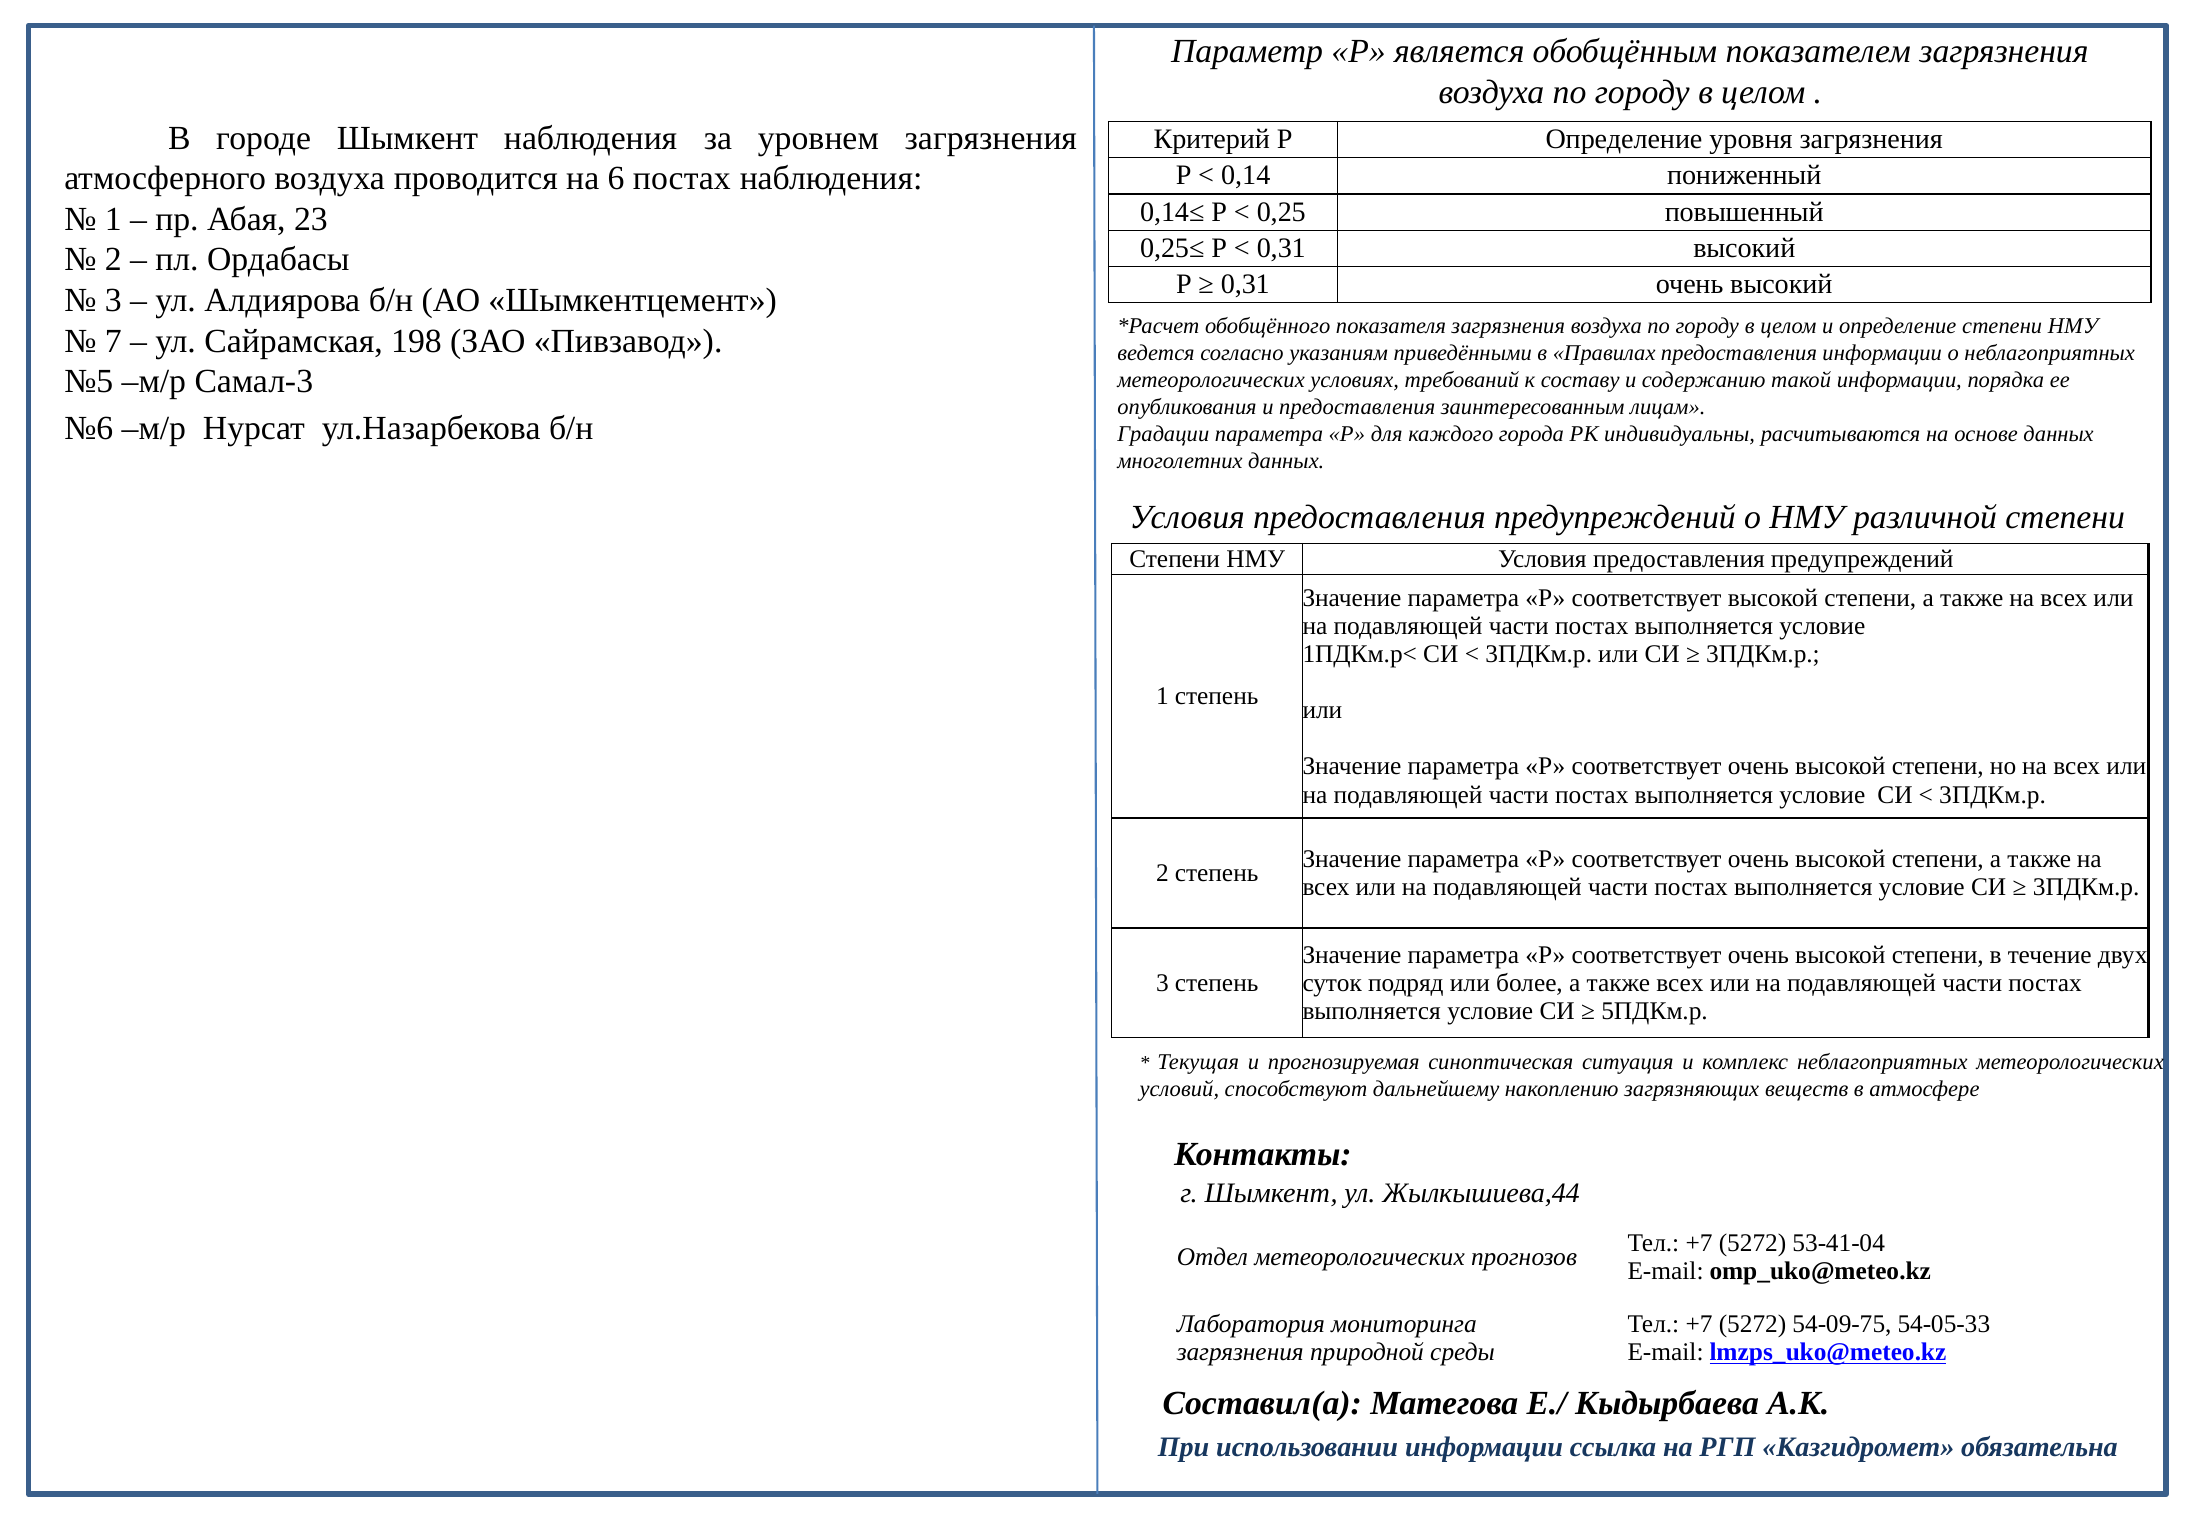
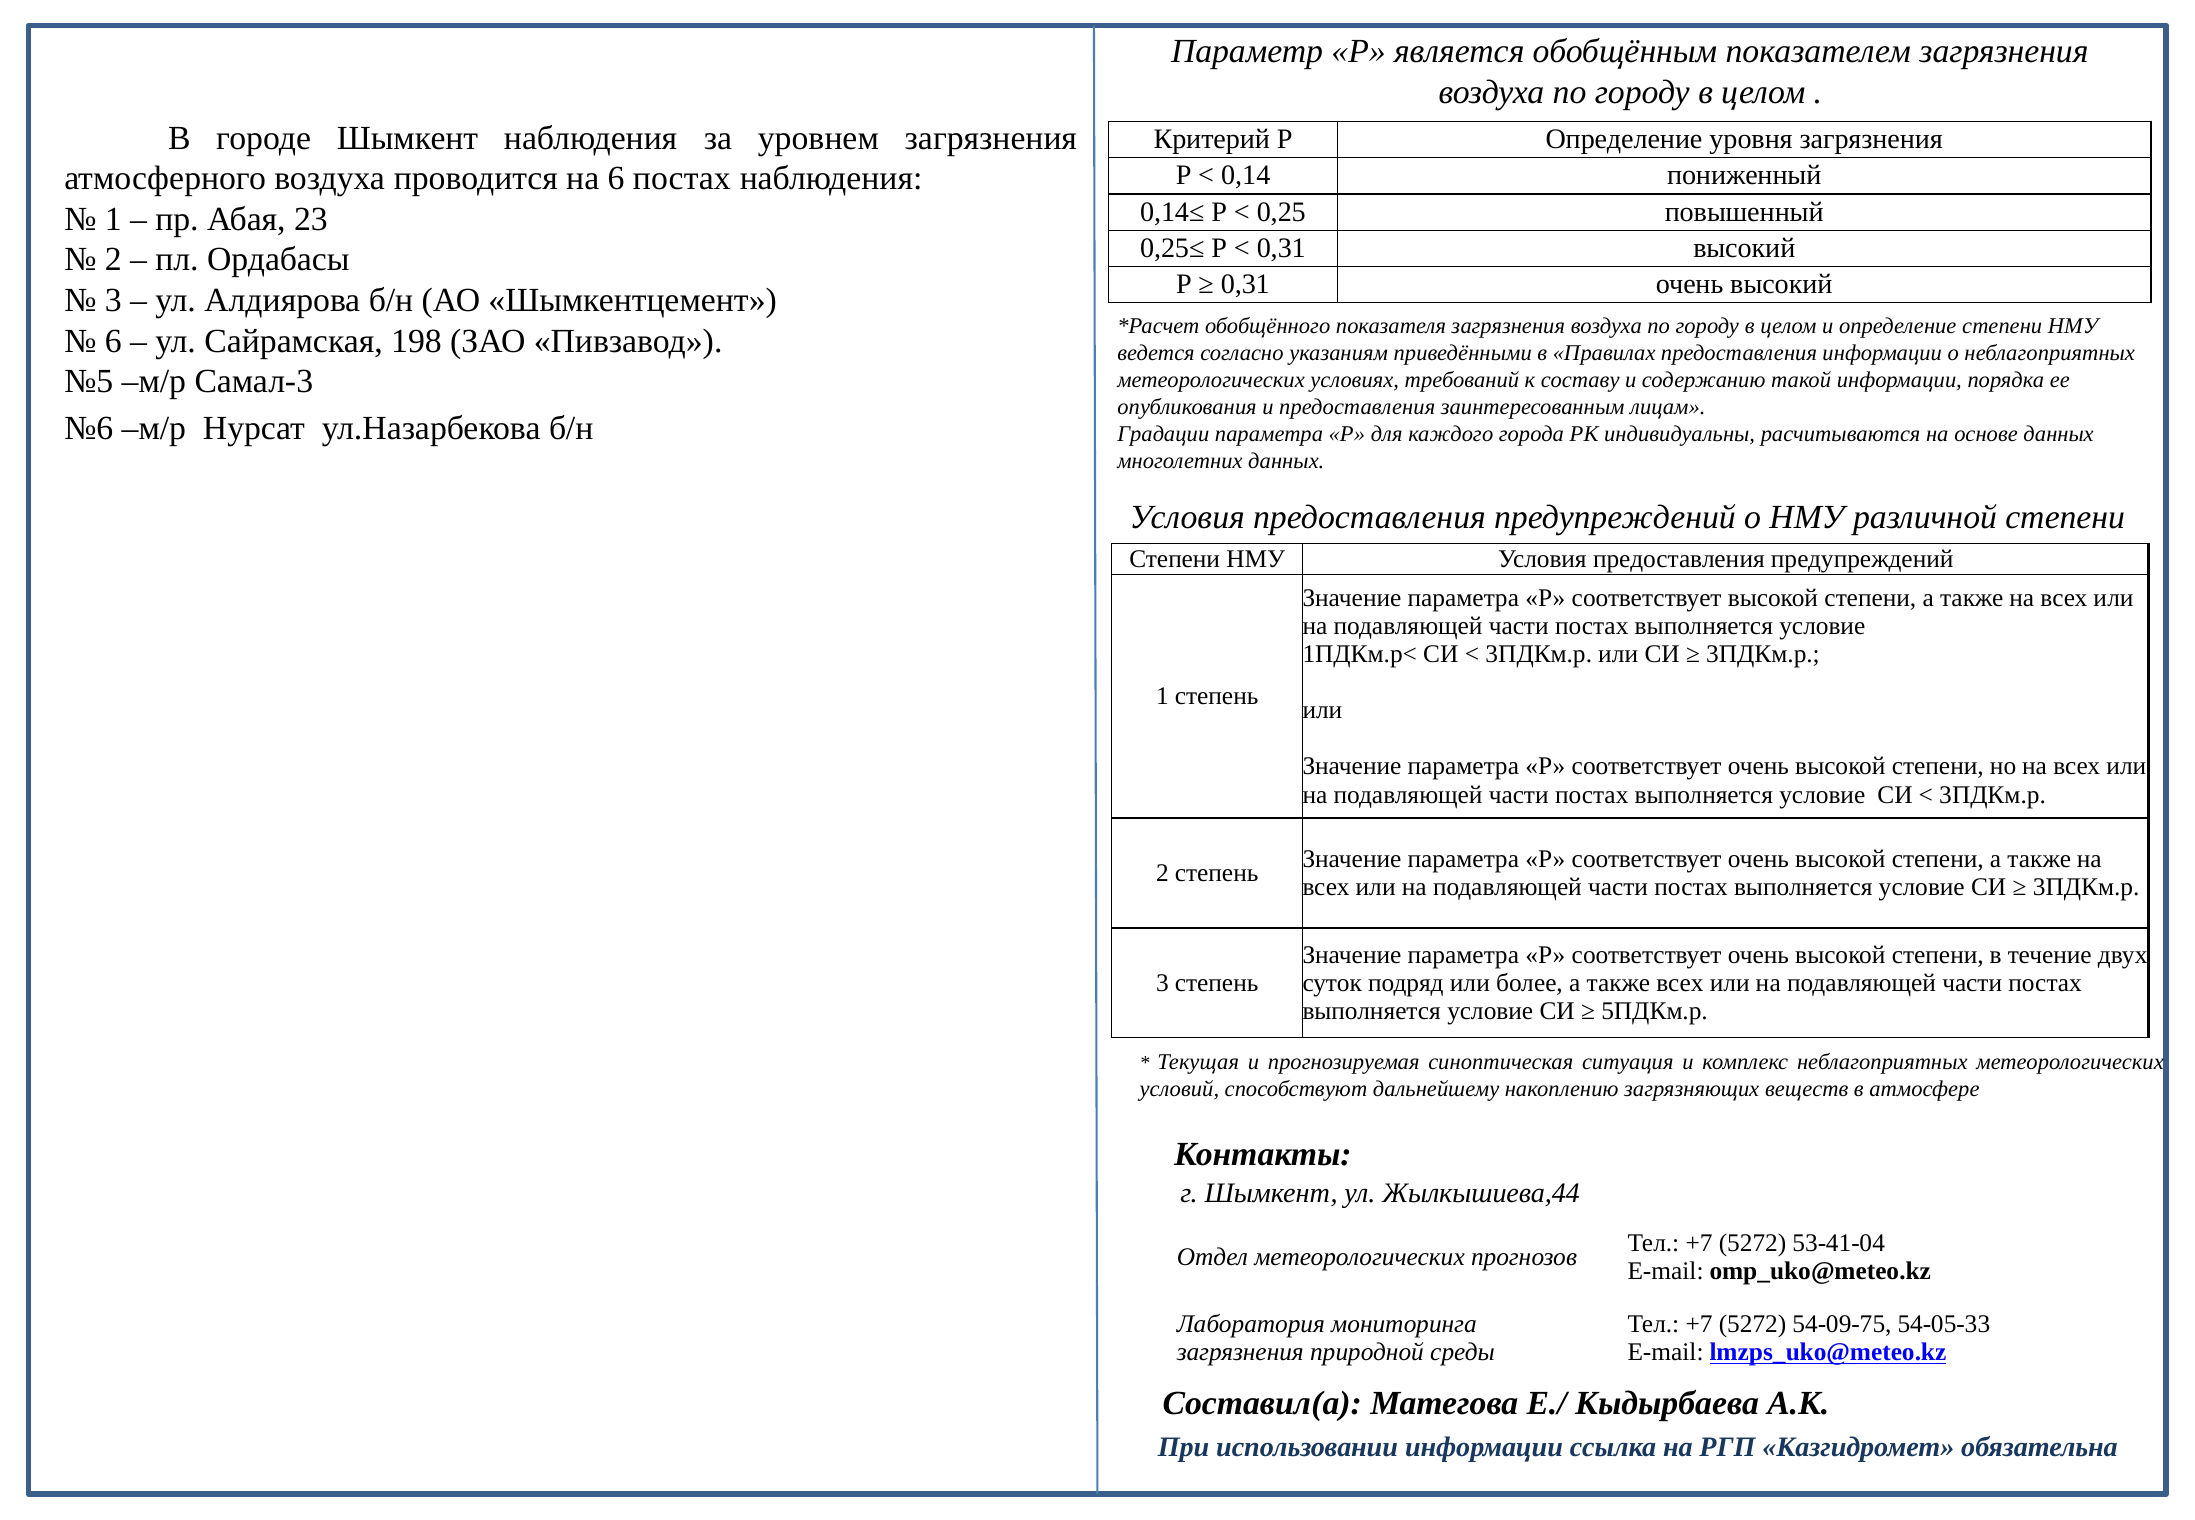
7 at (113, 341): 7 -> 6
